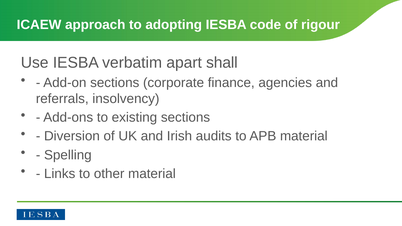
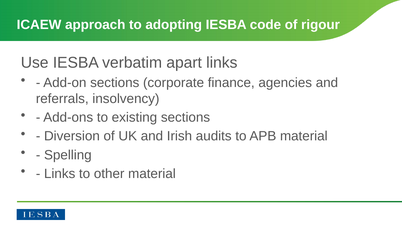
apart shall: shall -> links
